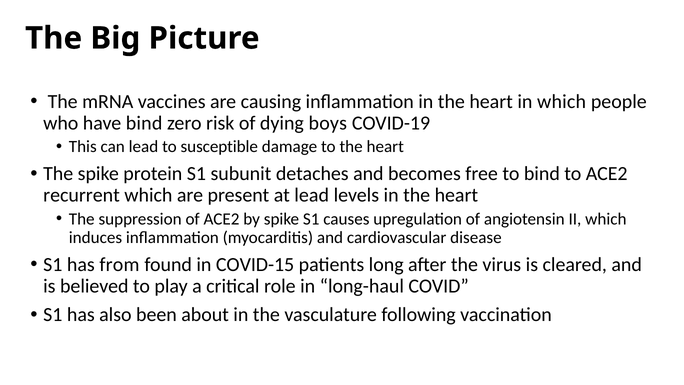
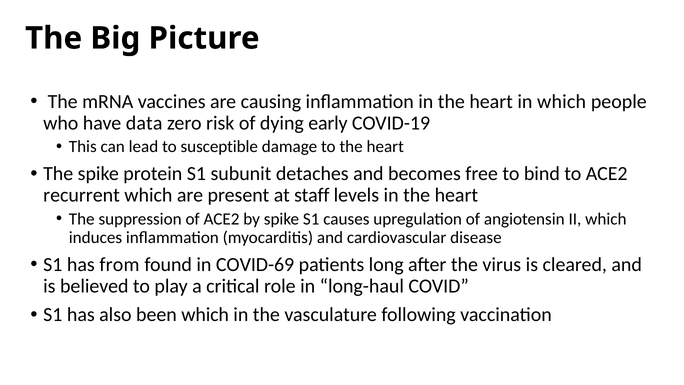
have bind: bind -> data
boys: boys -> early
at lead: lead -> staff
COVID-15: COVID-15 -> COVID-69
been about: about -> which
